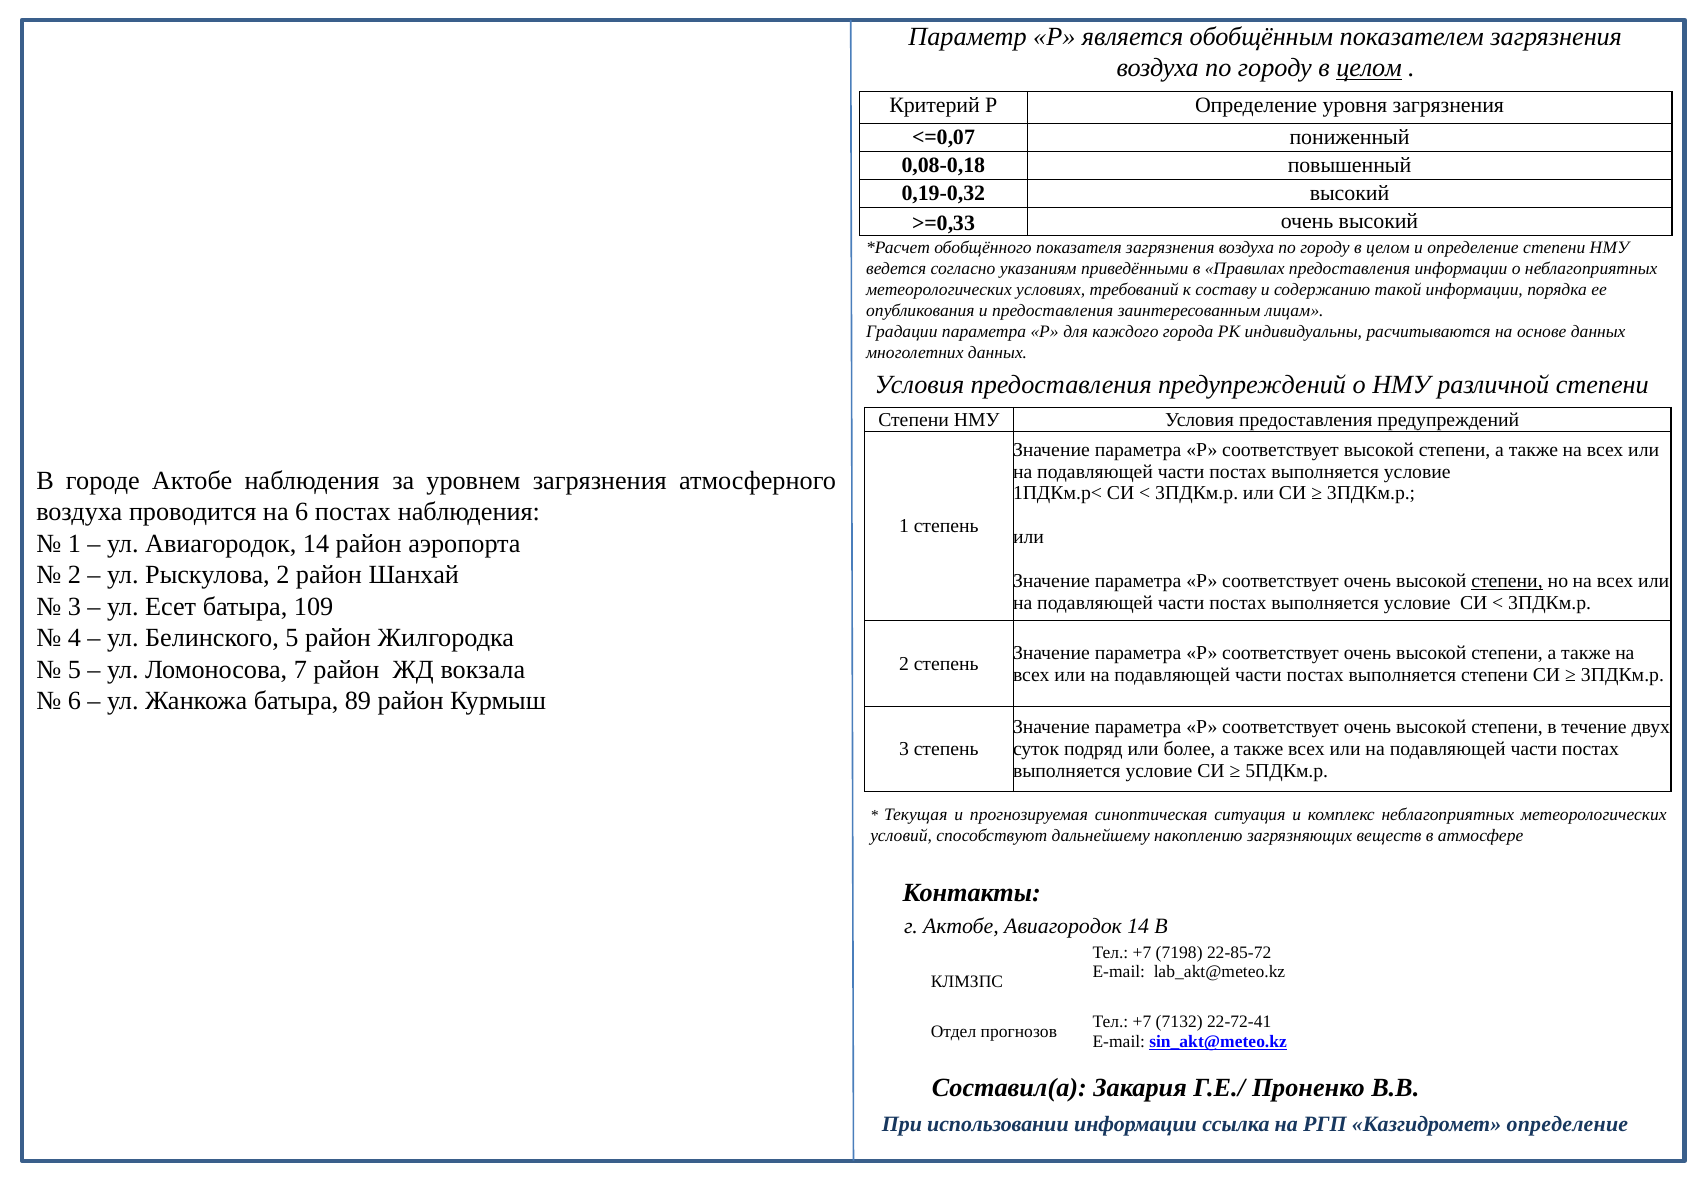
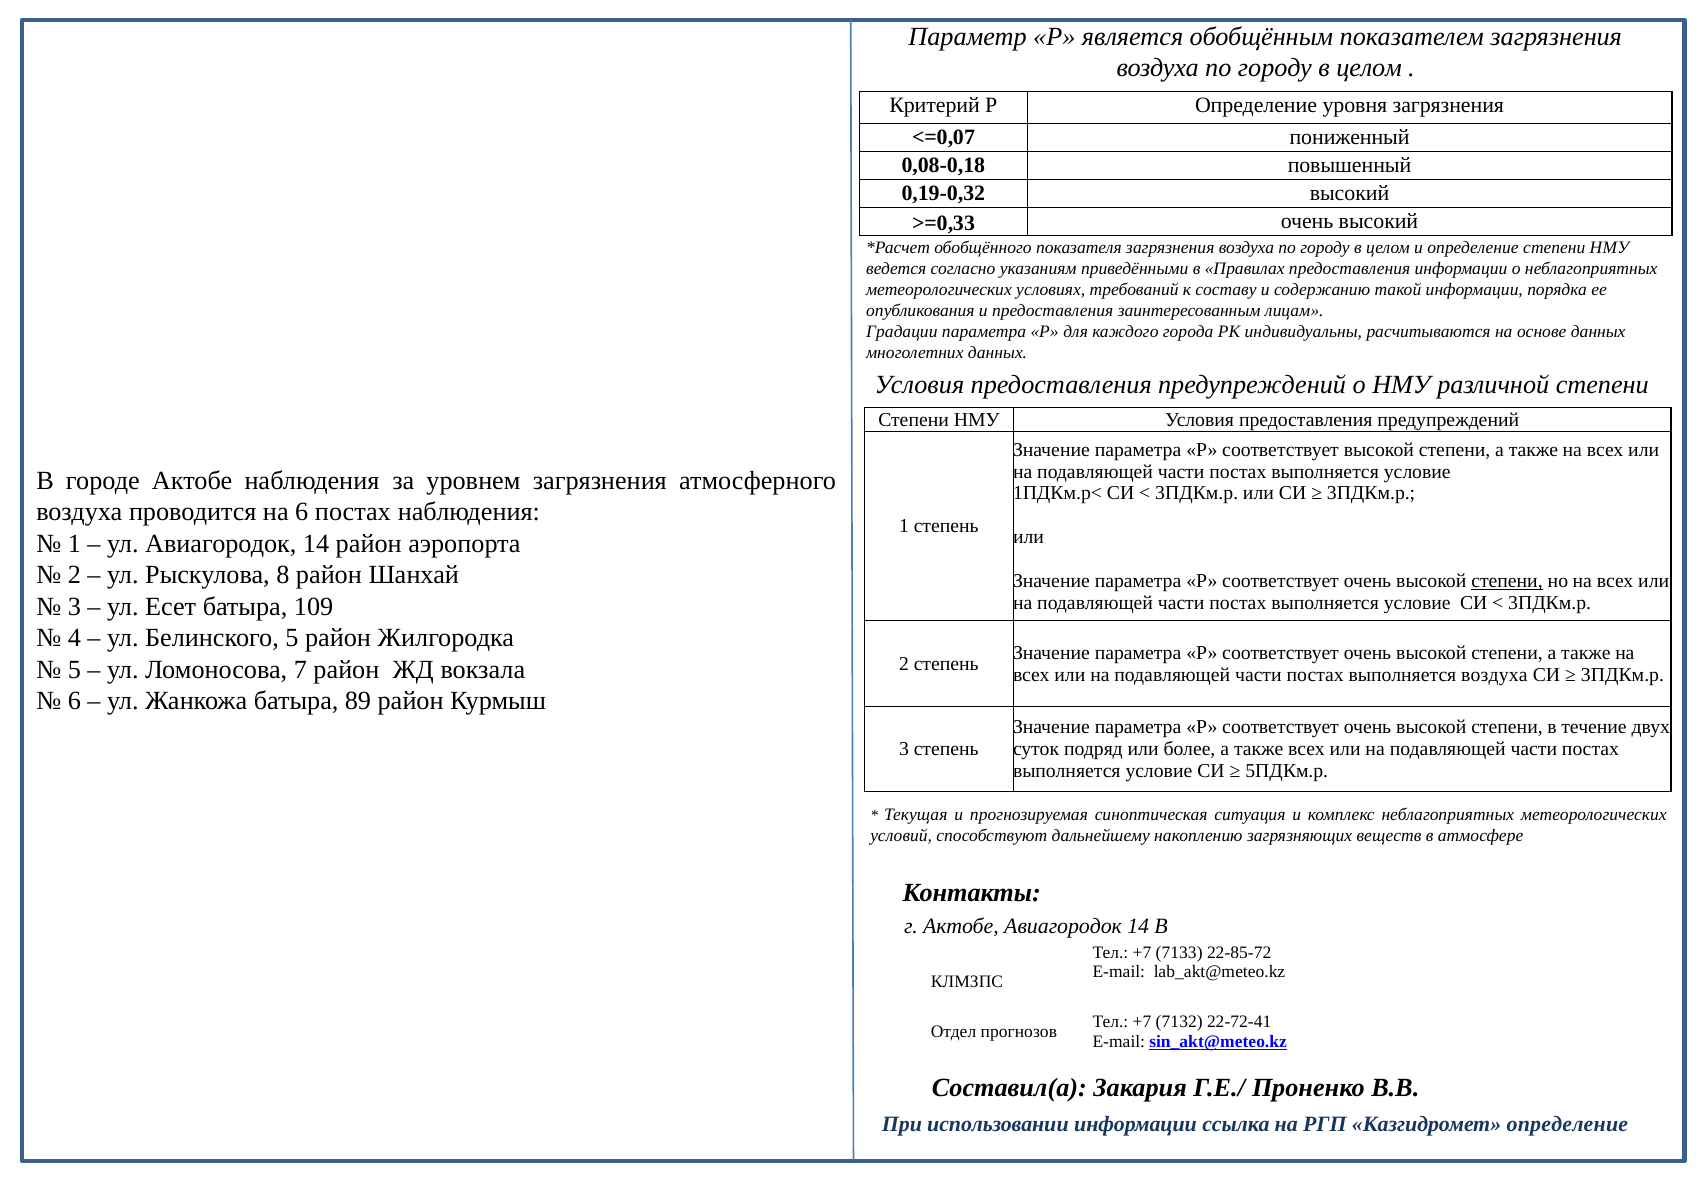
целом at (1369, 68) underline: present -> none
Рыскулова 2: 2 -> 8
выполняется степени: степени -> воздуха
7198: 7198 -> 7133
